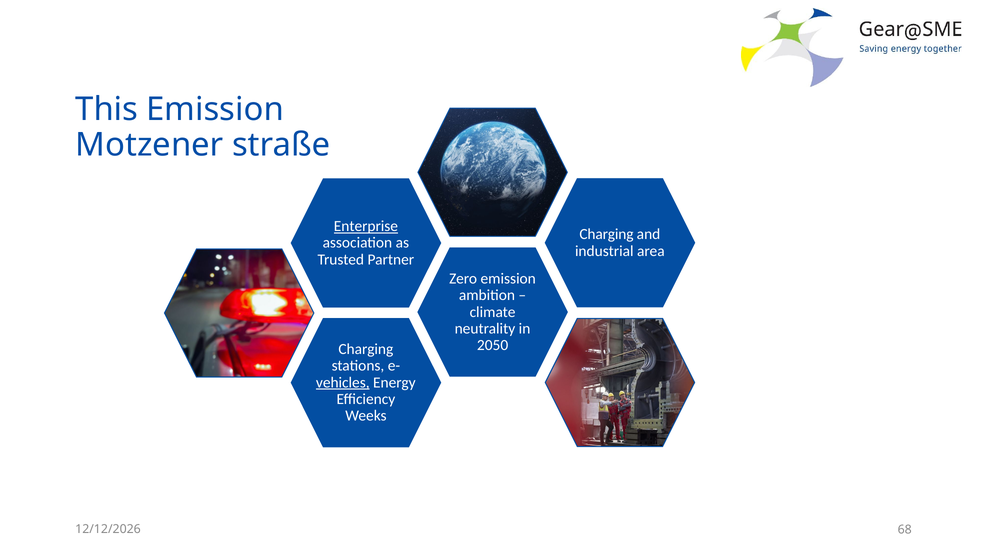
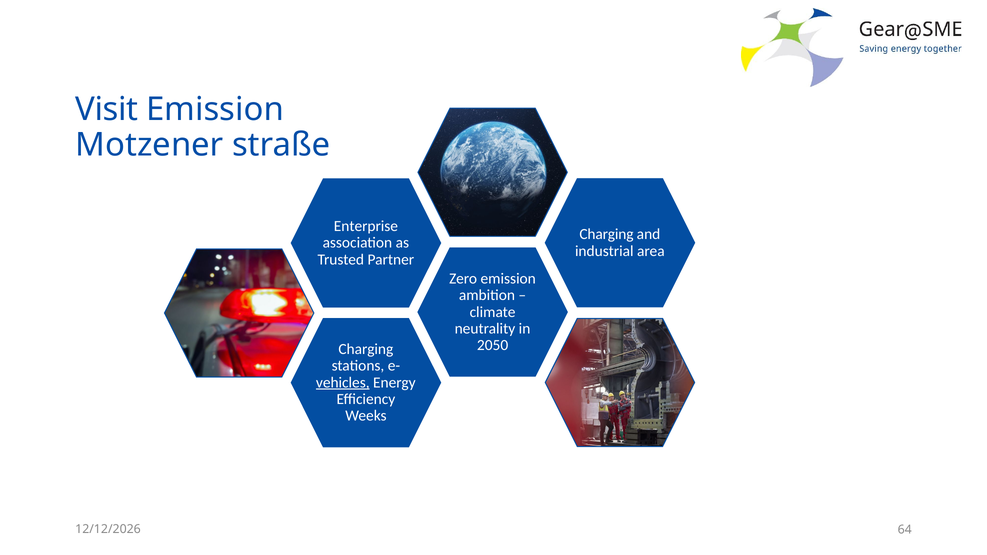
This: This -> Visit
Enterprise underline: present -> none
68: 68 -> 64
